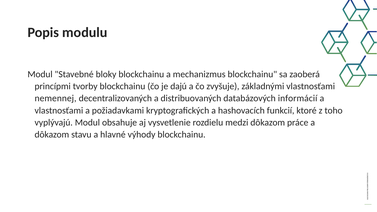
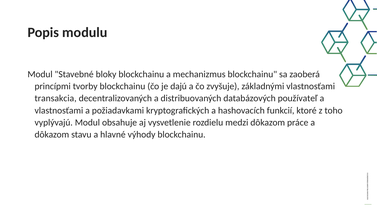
nemennej: nemennej -> transakcia
informácií: informácií -> používateľ
